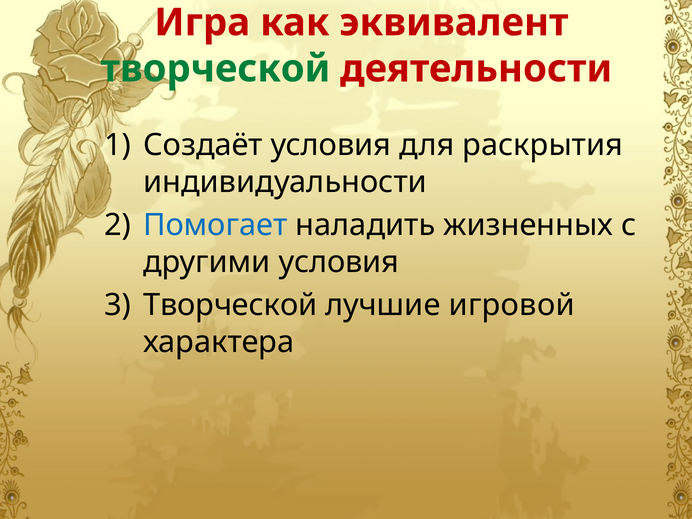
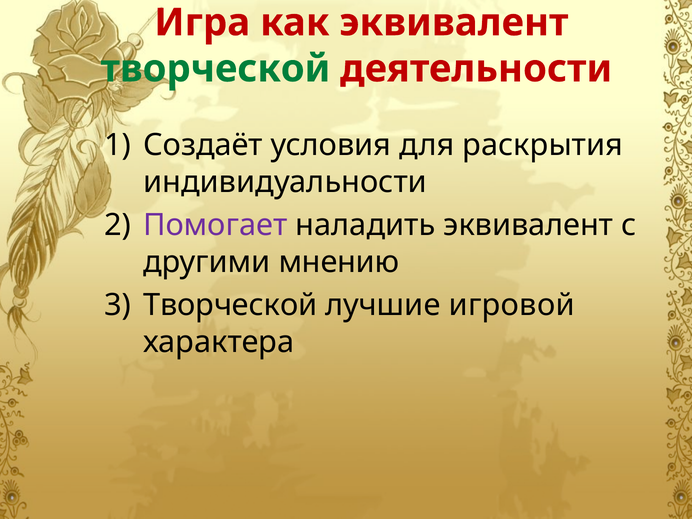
Помогает colour: blue -> purple
наладить жизненных: жизненных -> эквивалент
другими условия: условия -> мнению
